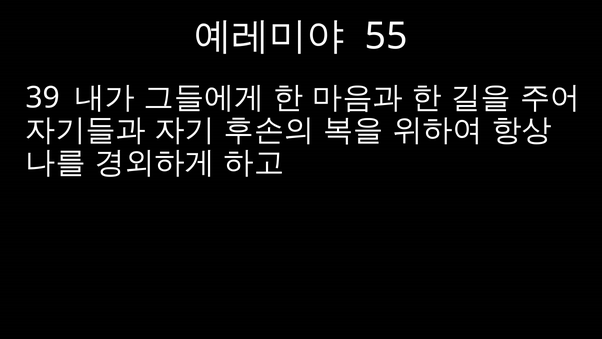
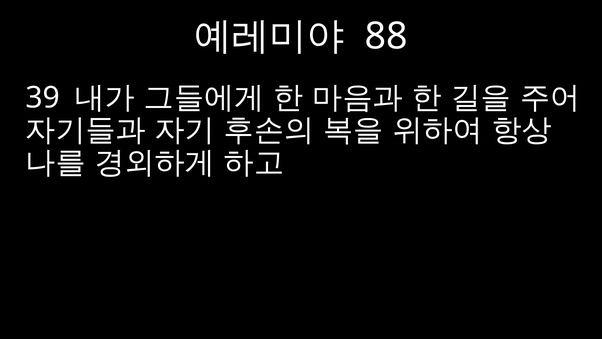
55: 55 -> 88
